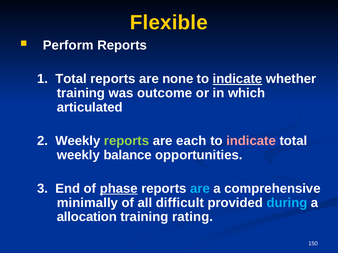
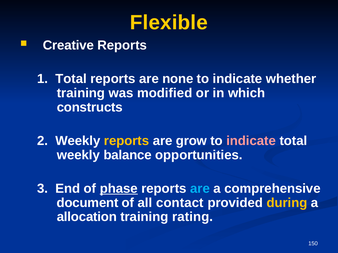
Perform: Perform -> Creative
indicate at (237, 79) underline: present -> none
outcome: outcome -> modified
articulated: articulated -> constructs
reports at (127, 141) colour: light green -> yellow
each: each -> grow
minimally: minimally -> document
difficult: difficult -> contact
during colour: light blue -> yellow
